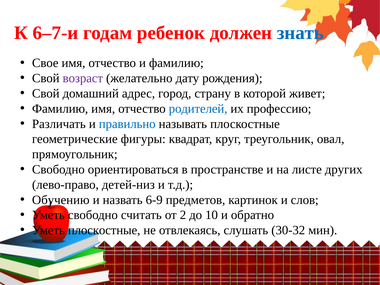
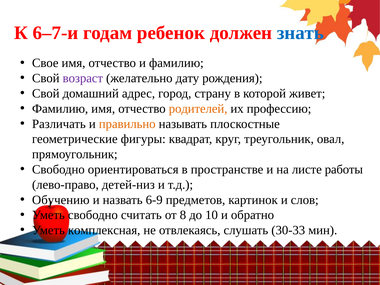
родителей colour: blue -> orange
правильно colour: blue -> orange
других: других -> работы
2: 2 -> 8
Уметь плоскостные: плоскостные -> комплексная
30-32: 30-32 -> 30-33
